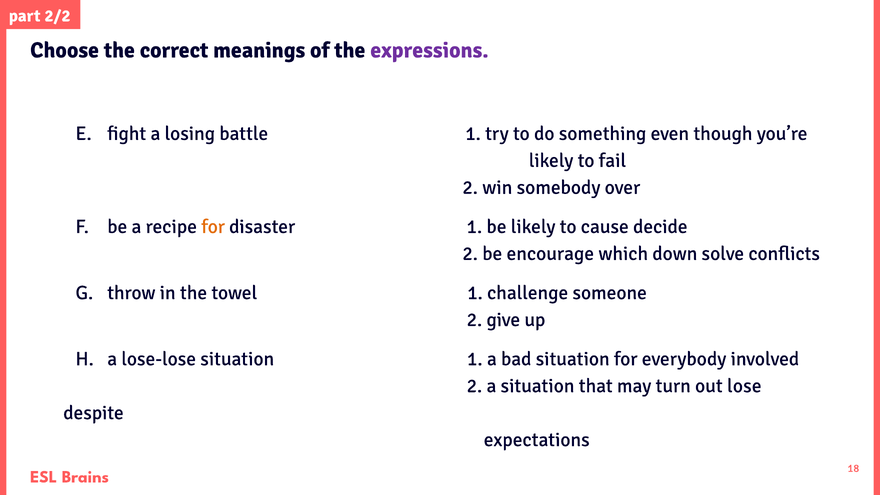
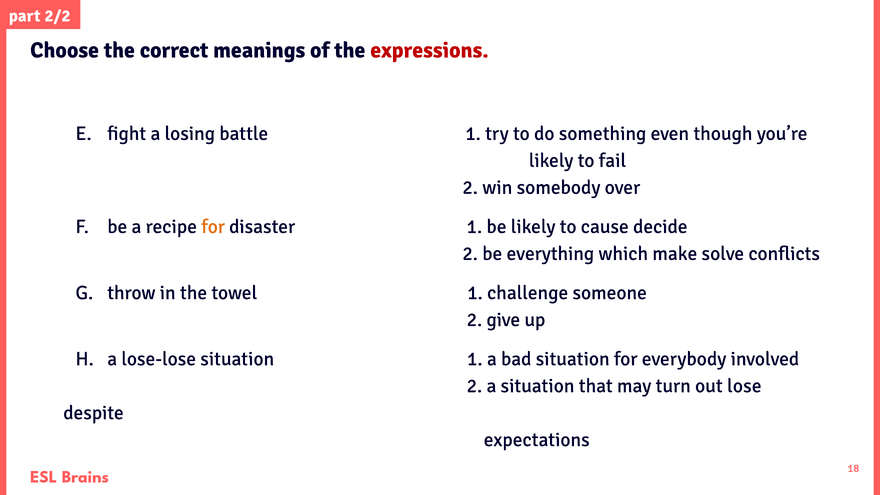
expressions colour: purple -> red
encourage: encourage -> everything
down: down -> make
